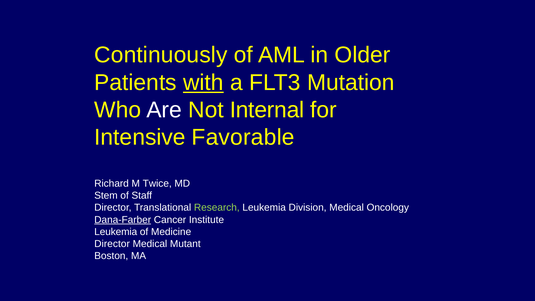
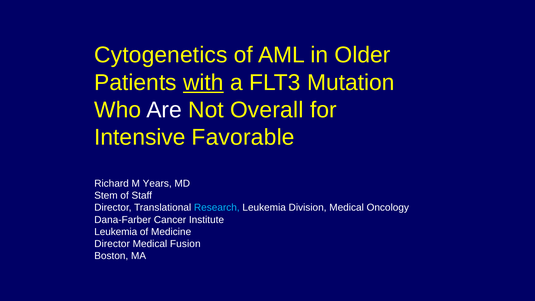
Continuously: Continuously -> Cytogenetics
Internal: Internal -> Overall
Twice: Twice -> Years
Research colour: light green -> light blue
Dana-Farber underline: present -> none
Mutant: Mutant -> Fusion
